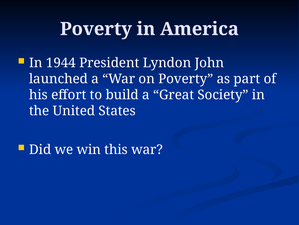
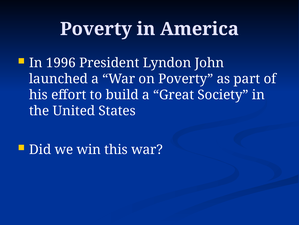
1944: 1944 -> 1996
